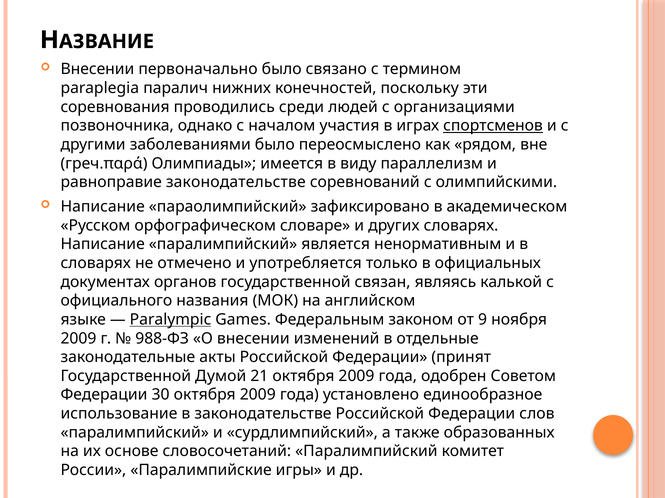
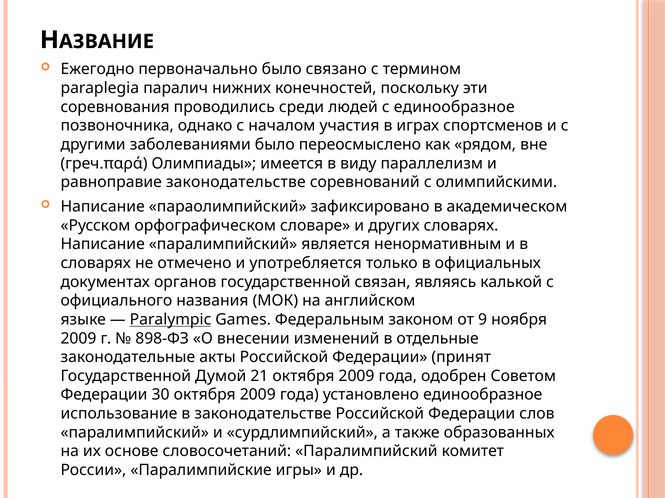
Внесении at (97, 69): Внесении -> Ежегодно
с организациями: организациями -> единообразное
спортсменов underline: present -> none
988-ФЗ: 988-ФЗ -> 898-ФЗ
